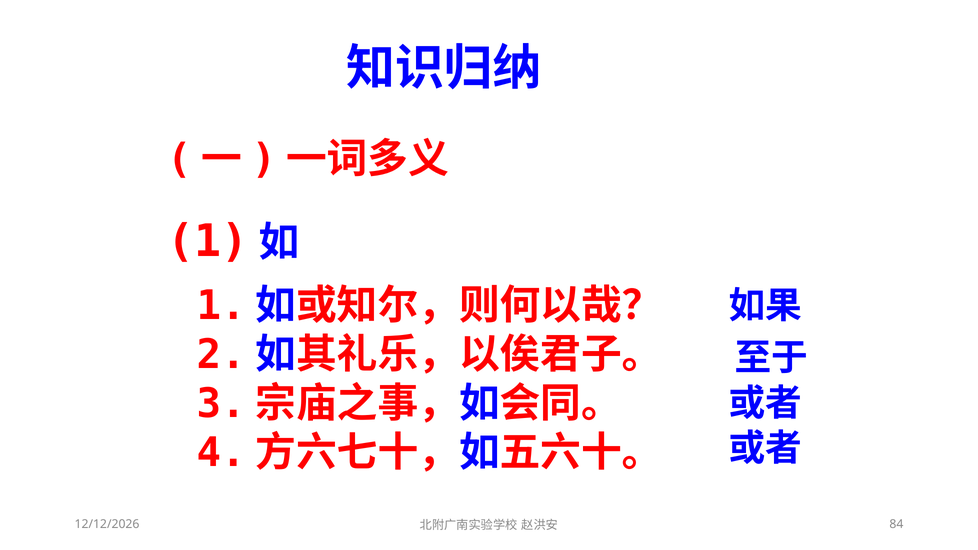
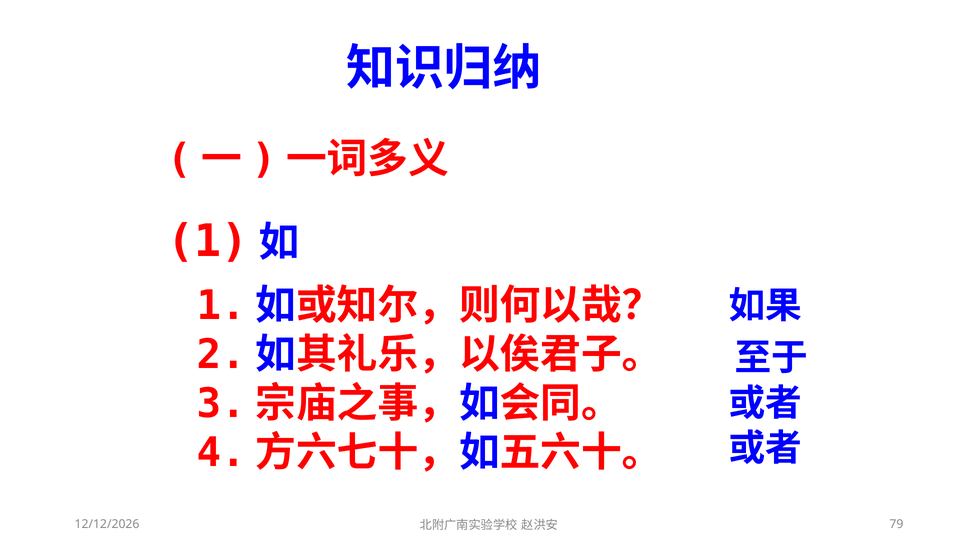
84: 84 -> 79
